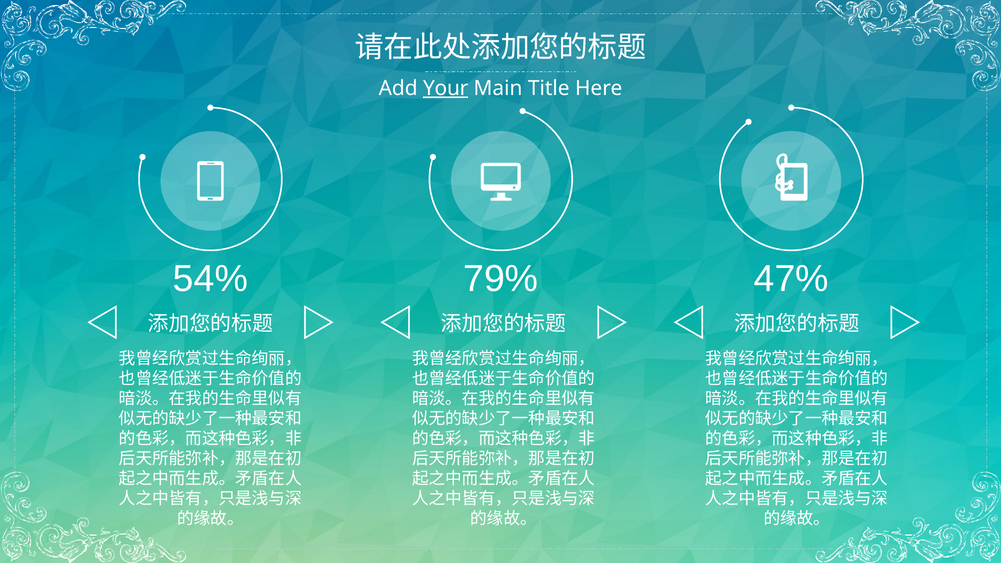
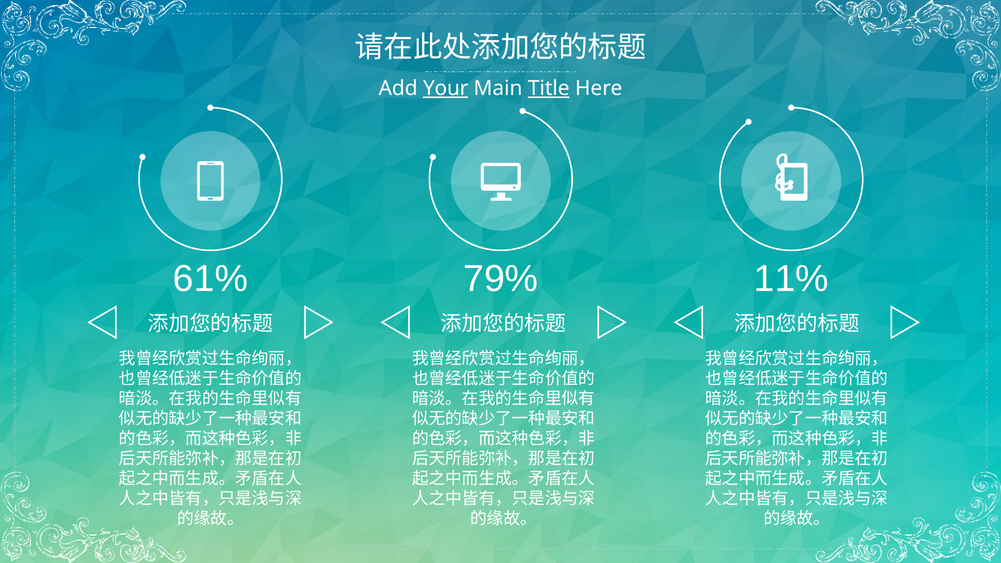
Title underline: none -> present
54%: 54% -> 61%
47%: 47% -> 11%
